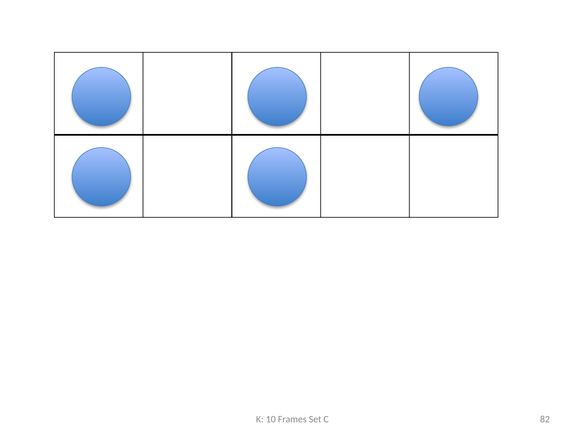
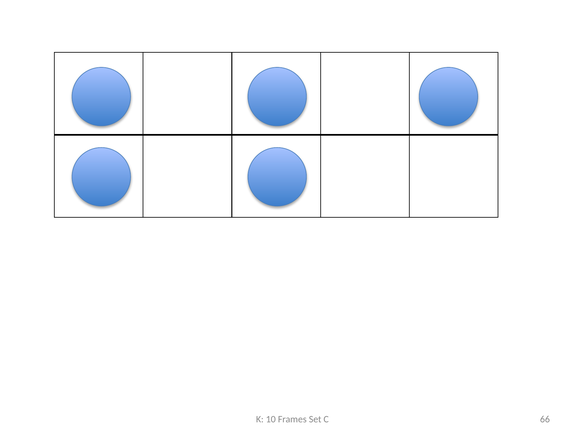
82: 82 -> 66
